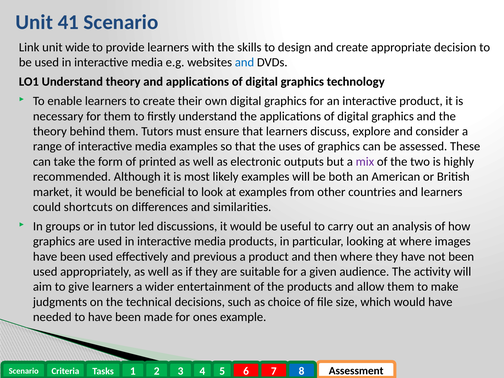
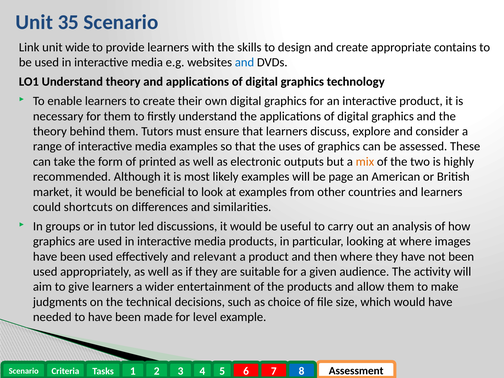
41: 41 -> 35
decision: decision -> contains
mix colour: purple -> orange
both: both -> page
previous: previous -> relevant
ones: ones -> level
